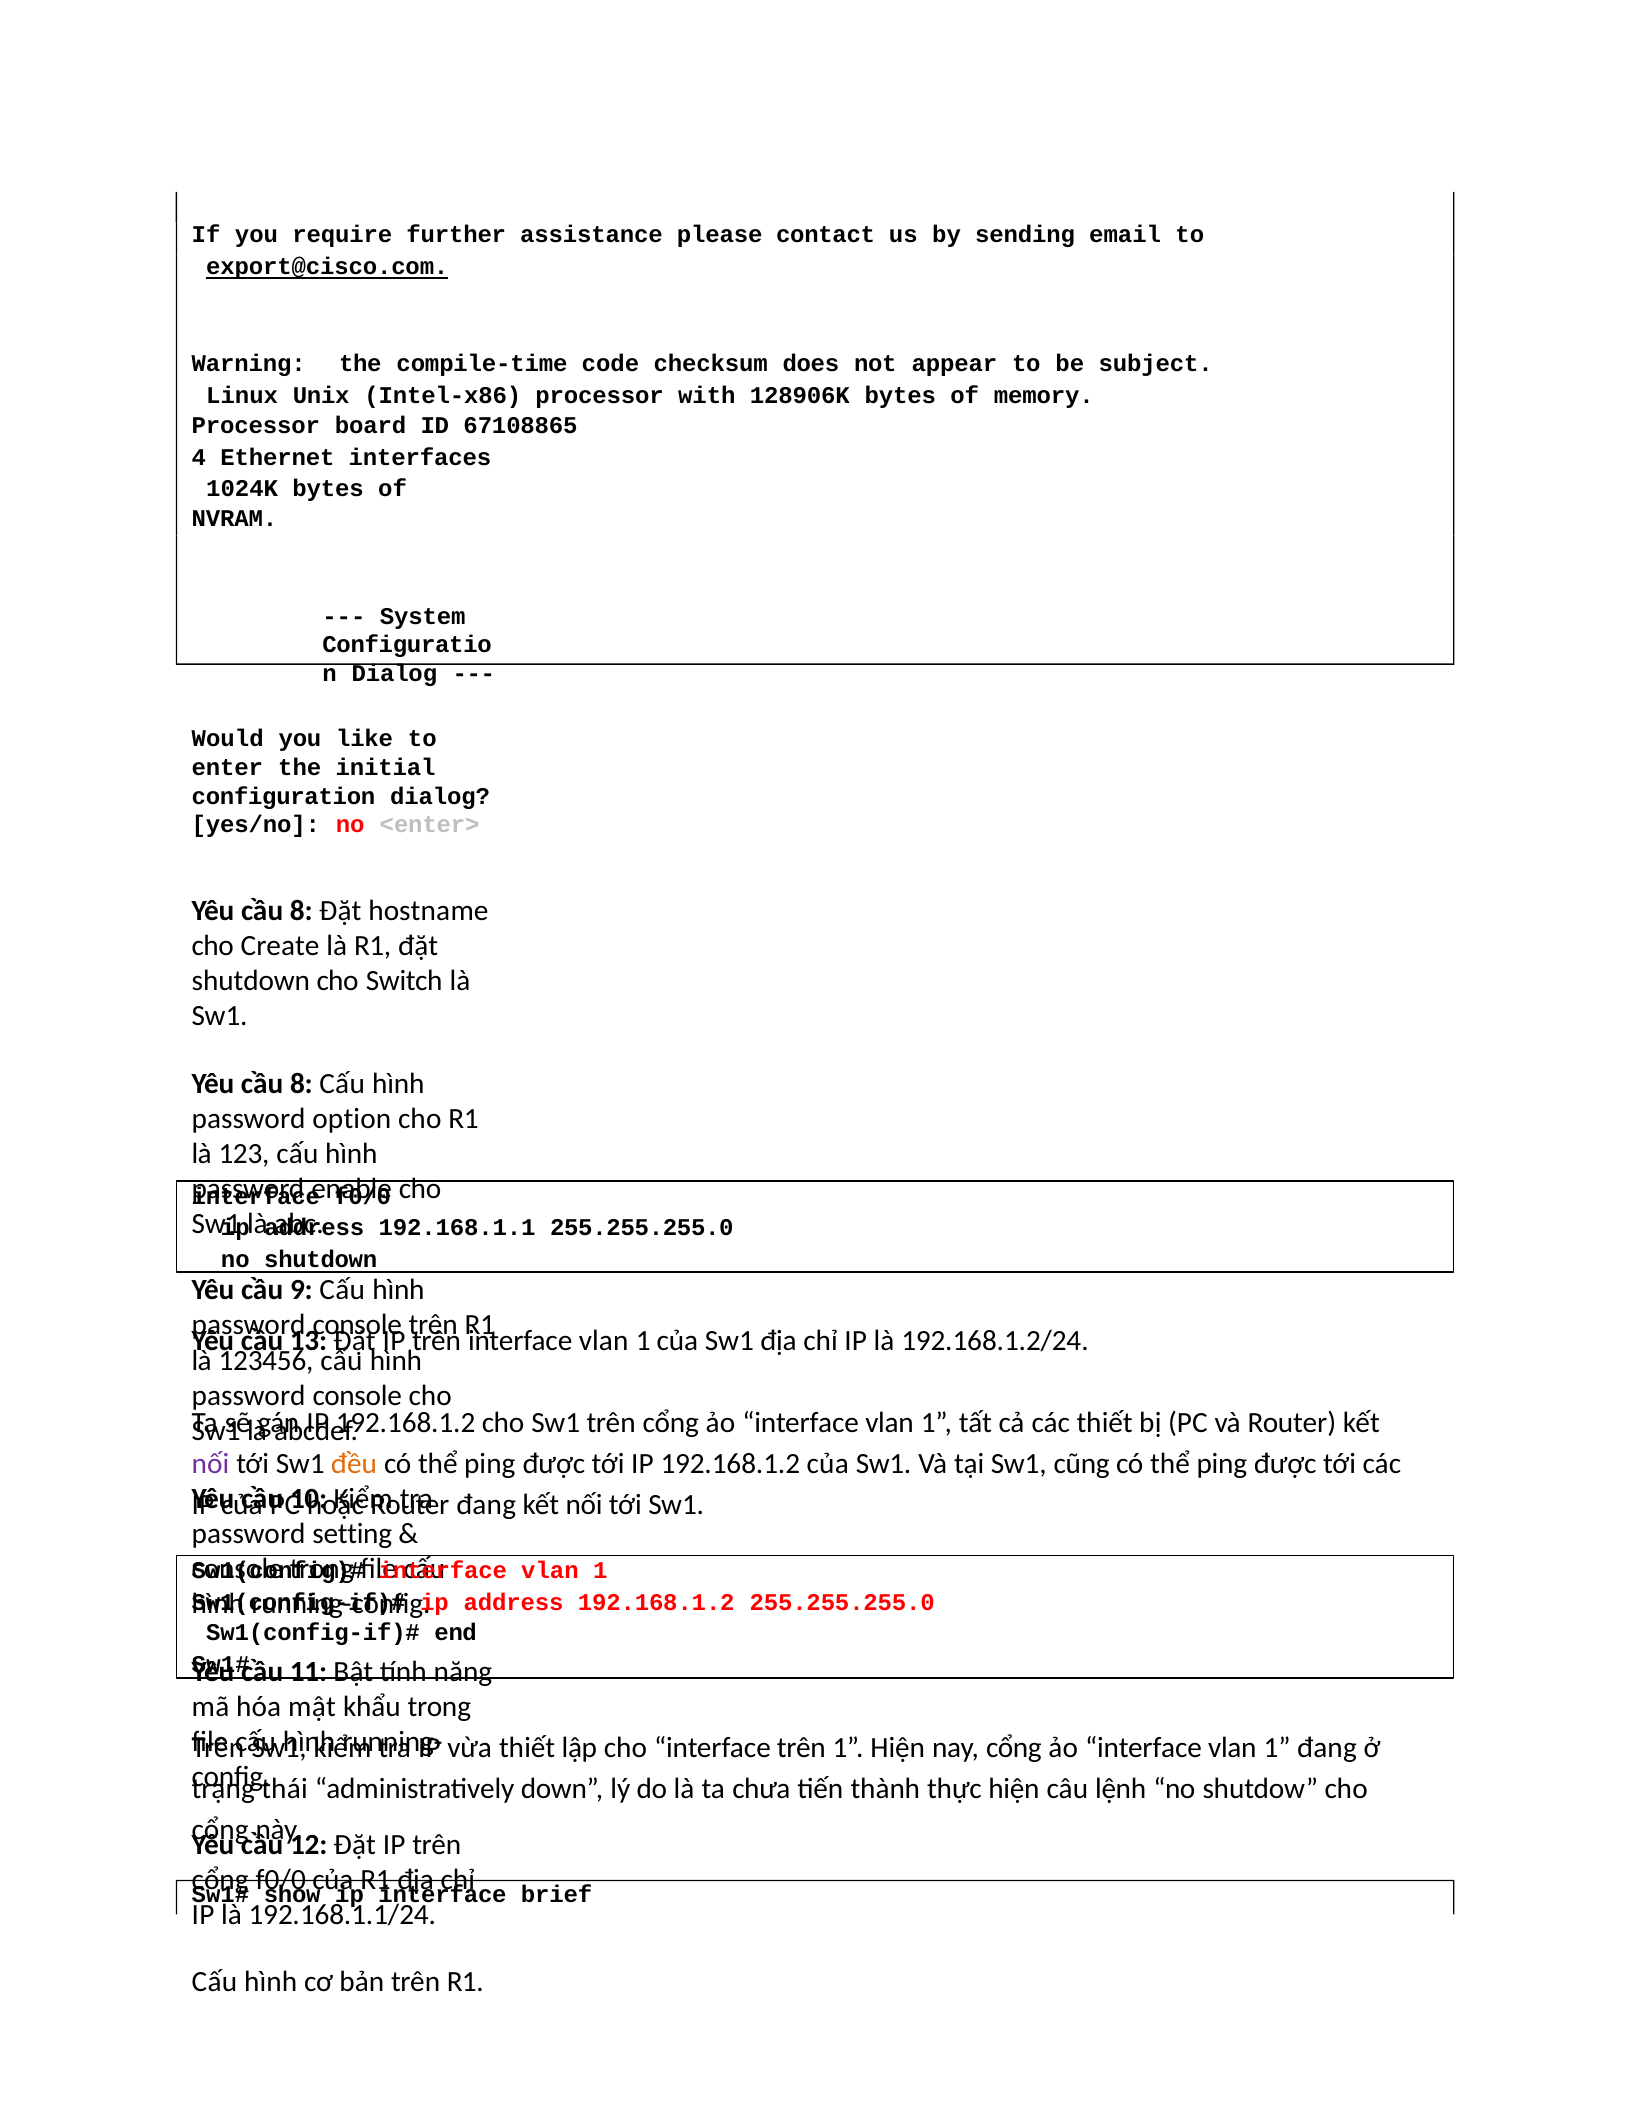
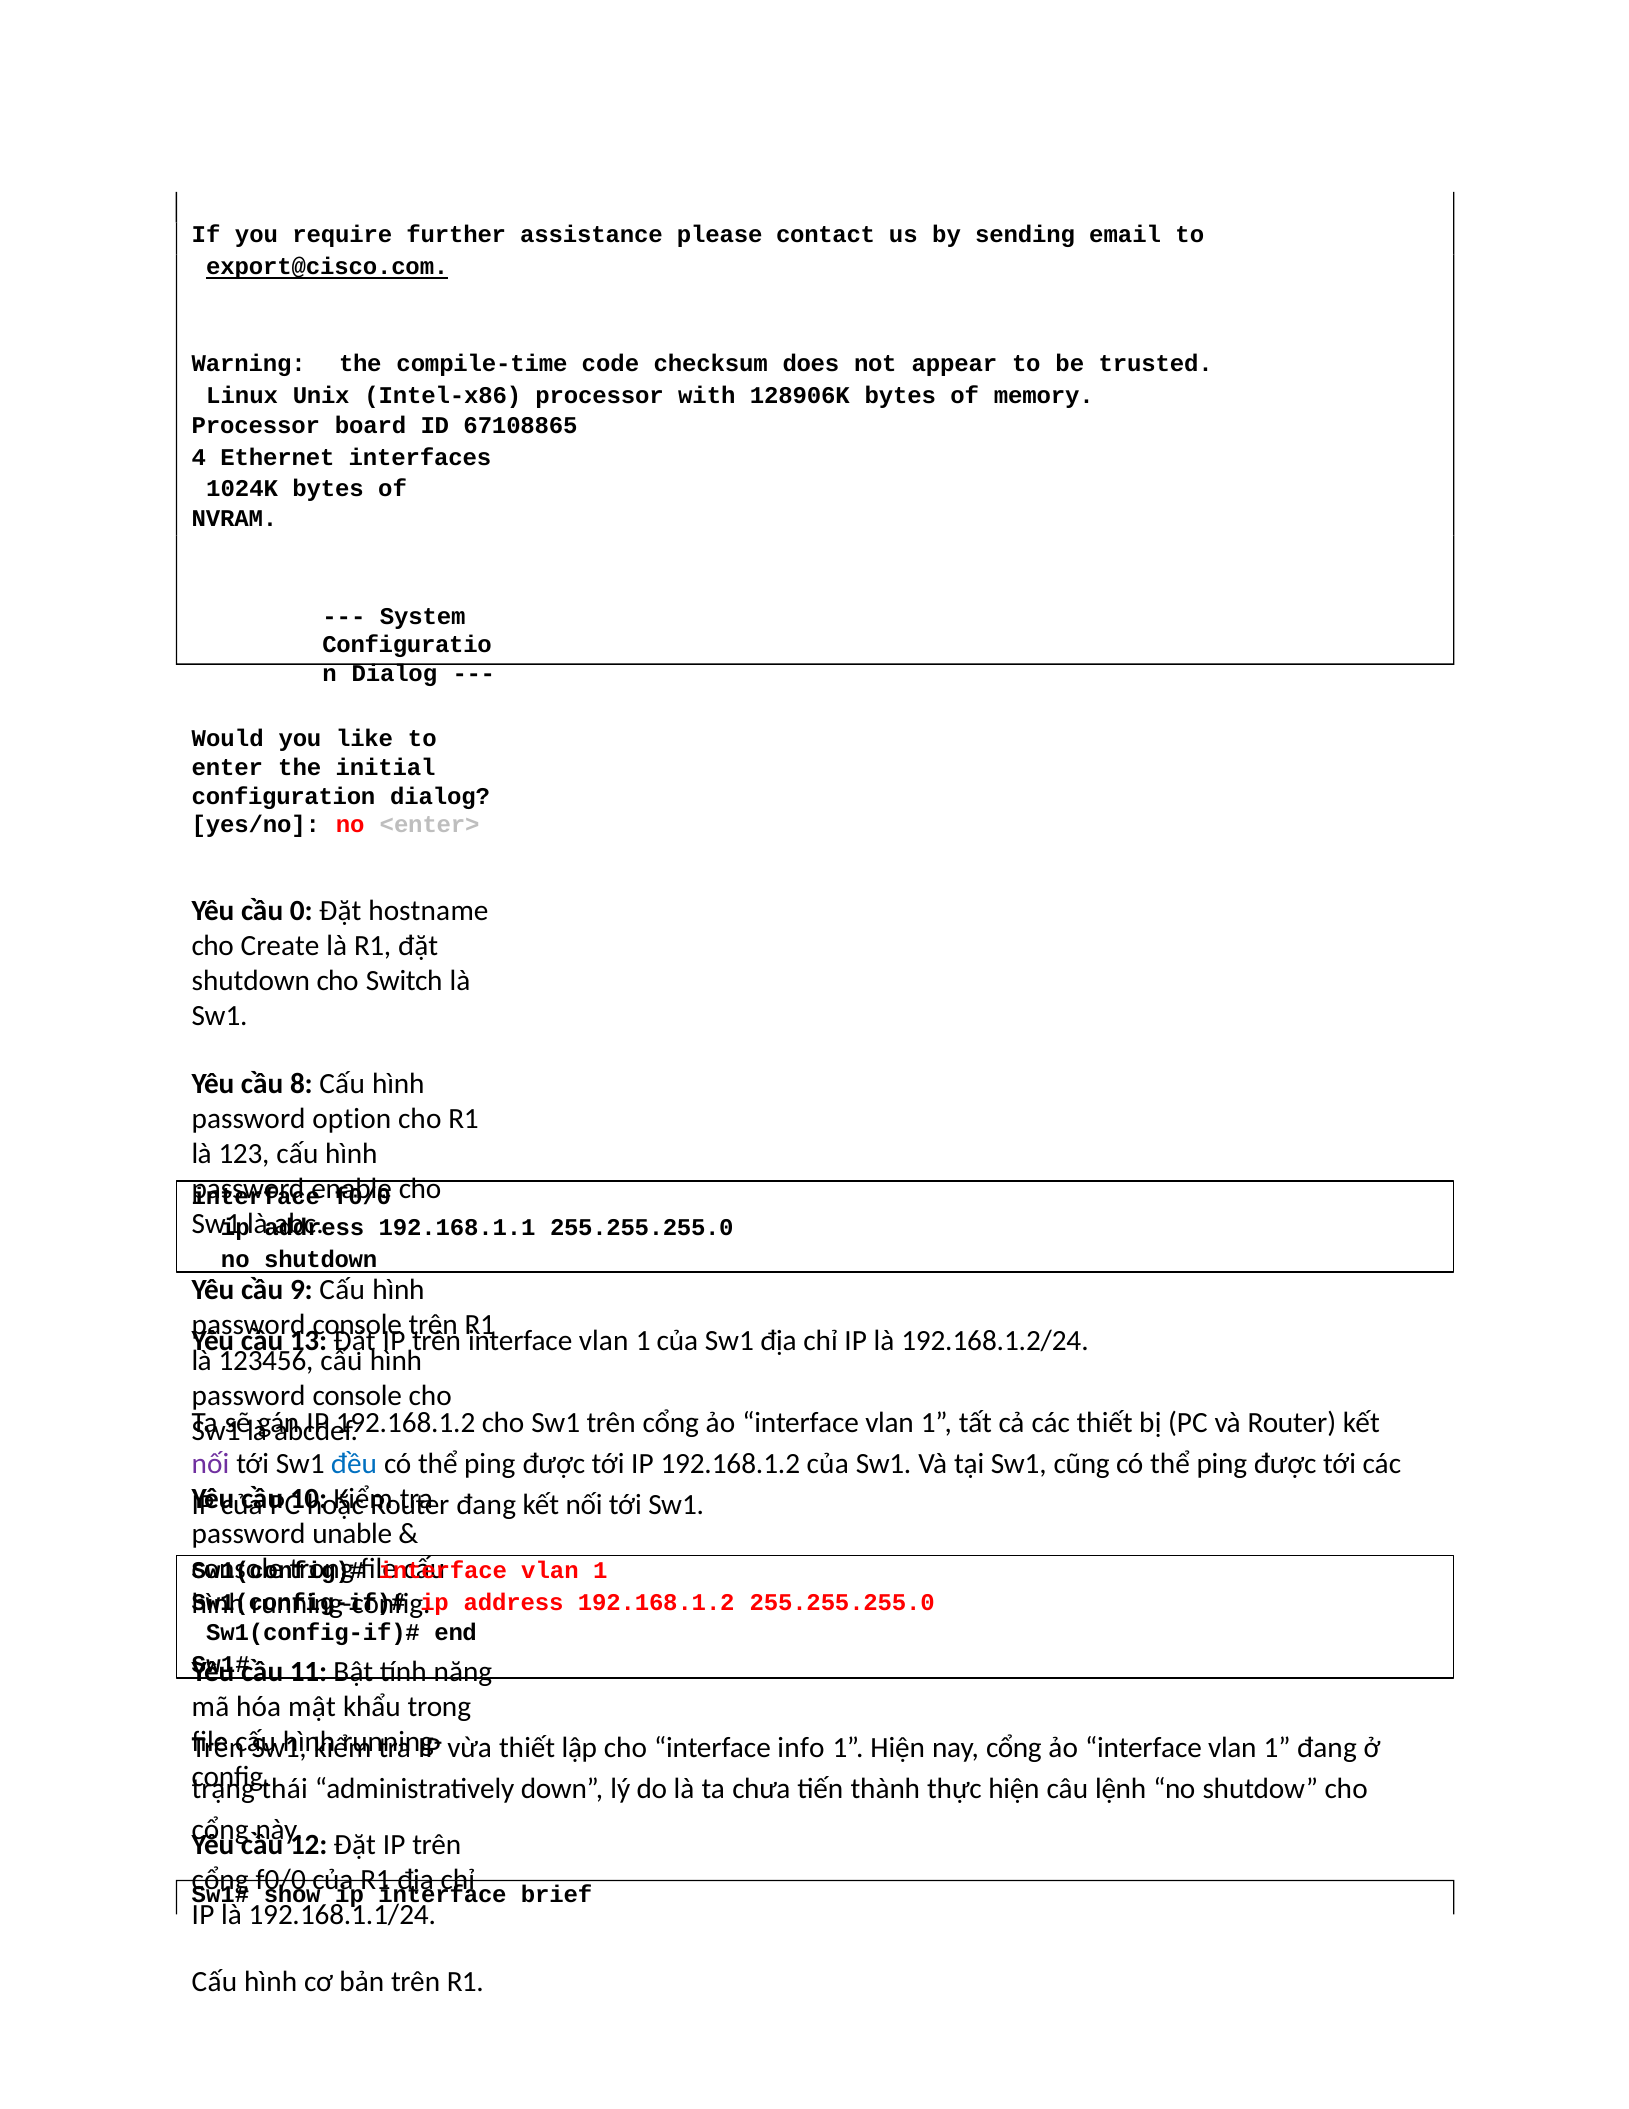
subject: subject -> trusted
8 at (301, 910): 8 -> 0
đều colour: orange -> blue
setting: setting -> unable
interface trên: trên -> info
